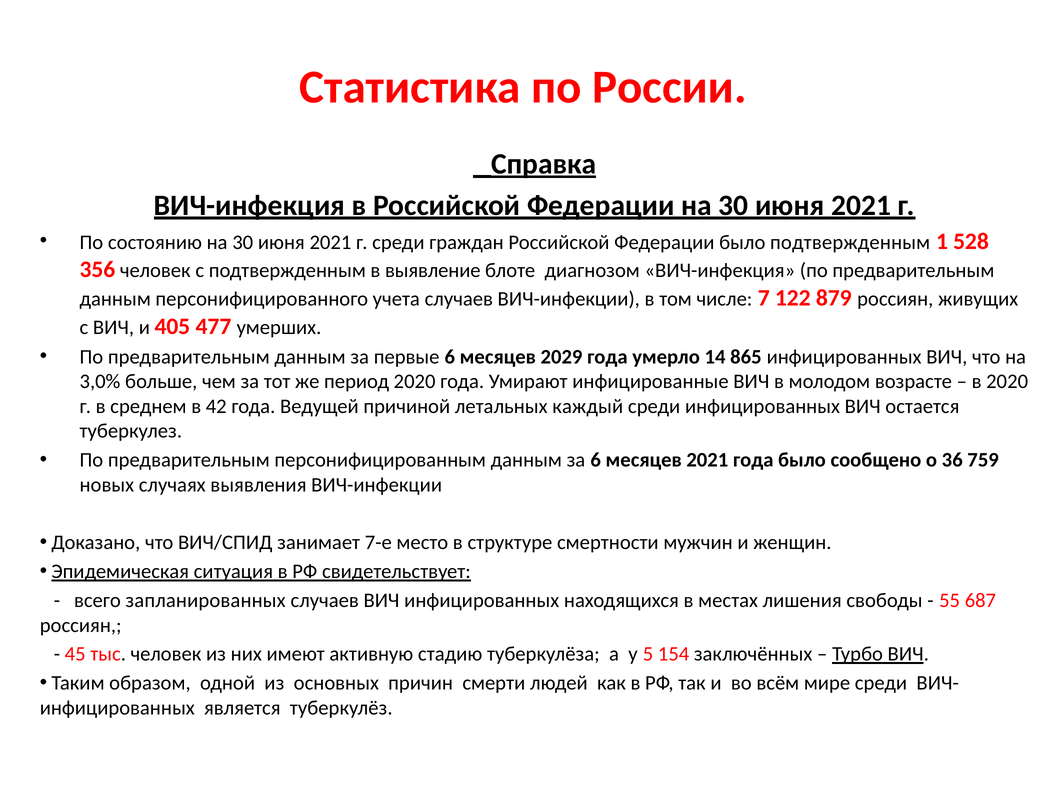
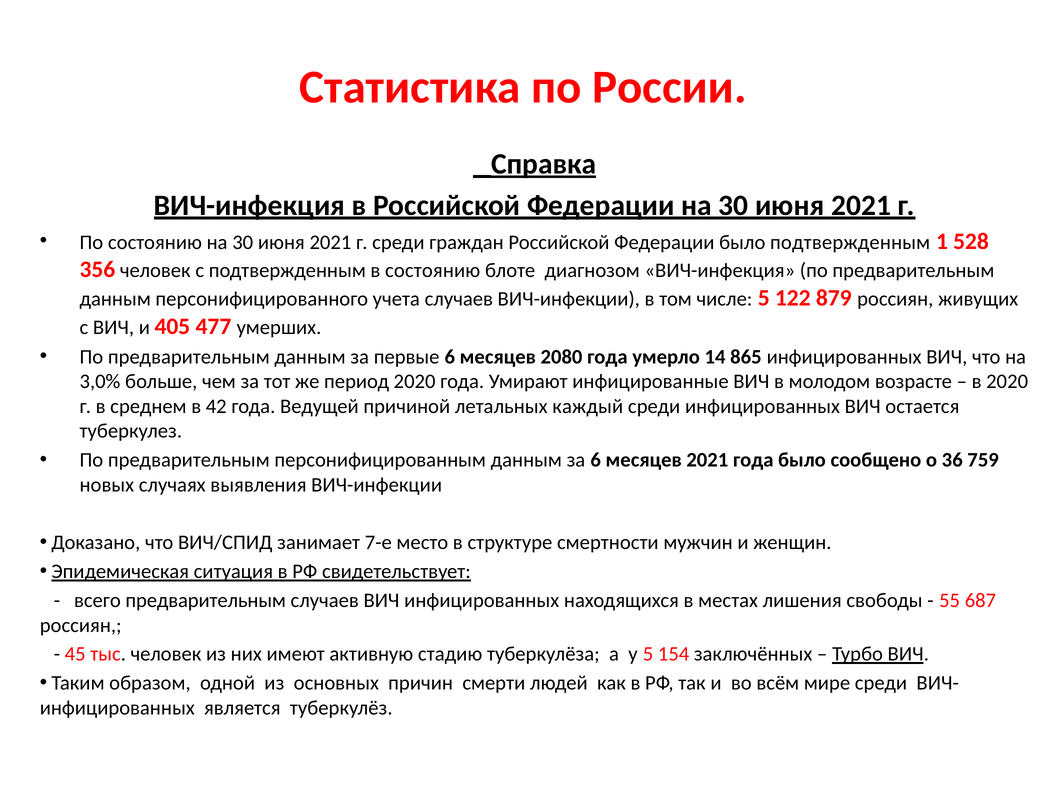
в выявление: выявление -> состоянию
числе 7: 7 -> 5
2029: 2029 -> 2080
всего запланированных: запланированных -> предварительным
